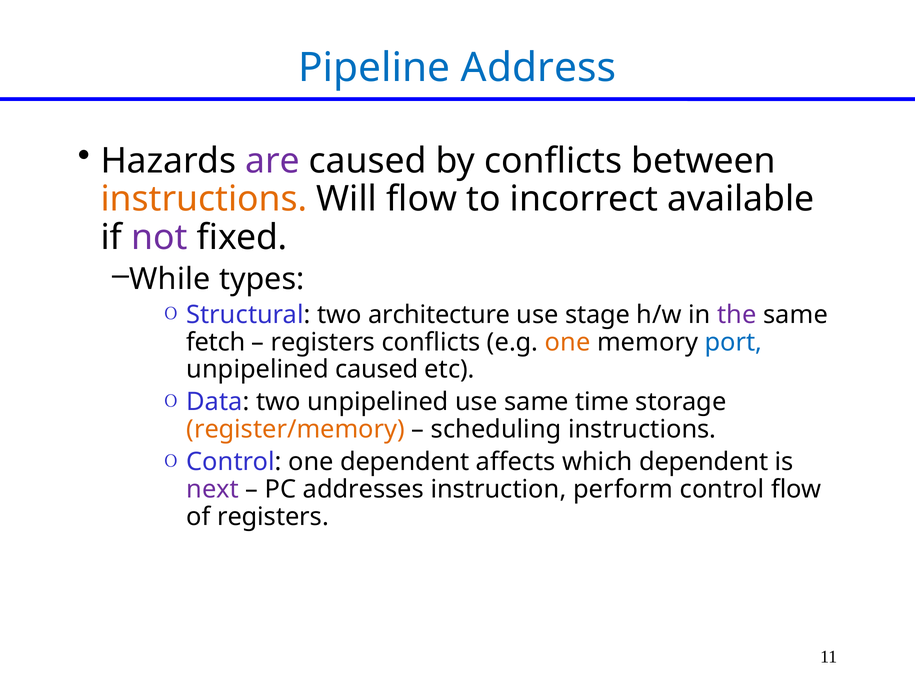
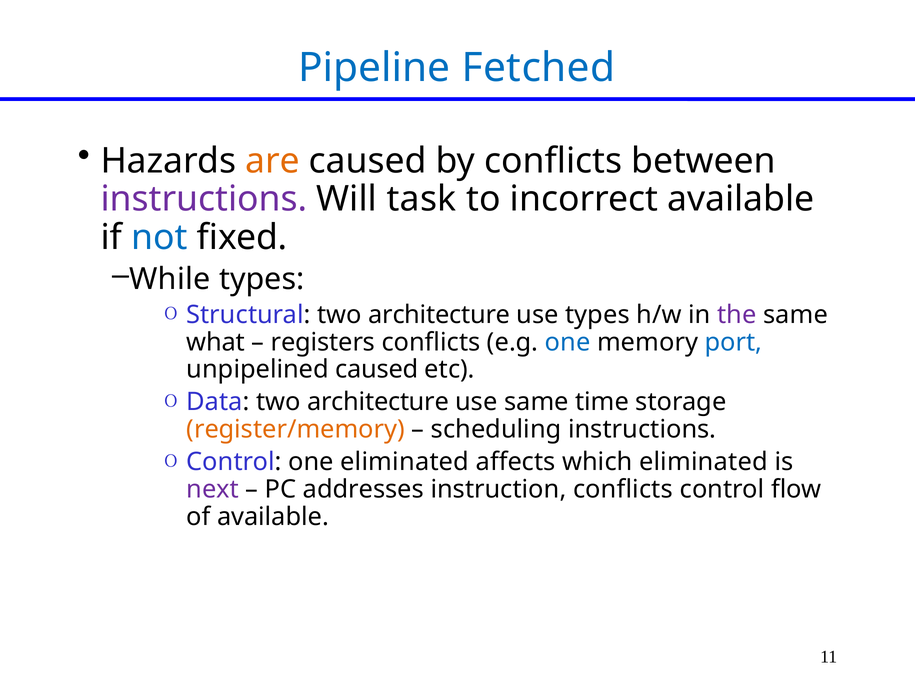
Address: Address -> Fetched
are colour: purple -> orange
instructions at (204, 199) colour: orange -> purple
Will flow: flow -> task
not colour: purple -> blue
use stage: stage -> types
fetch: fetch -> what
one at (568, 342) colour: orange -> blue
Data two unpipelined: unpipelined -> architecture
one dependent: dependent -> eliminated
which dependent: dependent -> eliminated
instruction perform: perform -> conflicts
of registers: registers -> available
